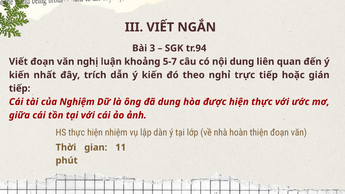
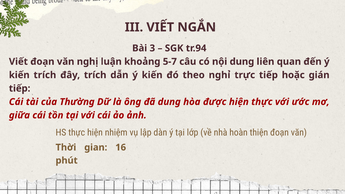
kiến nhất: nhất -> trích
Nghiệm: Nghiệm -> Thường
11: 11 -> 16
